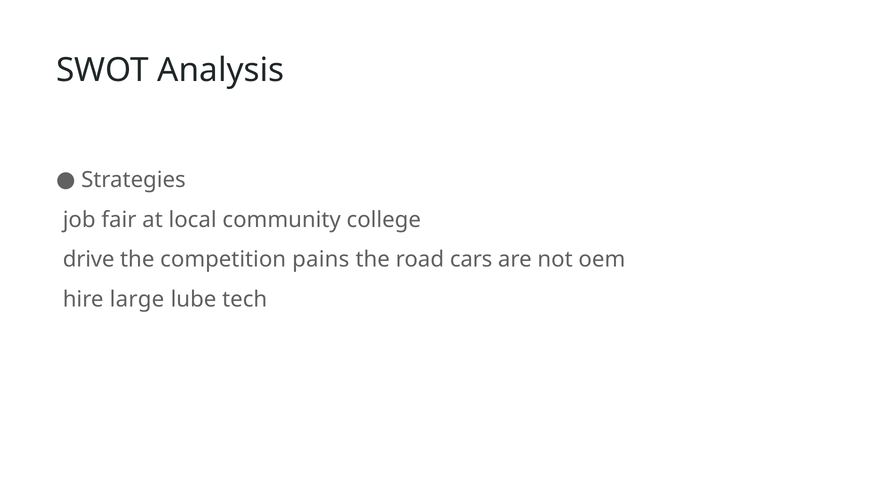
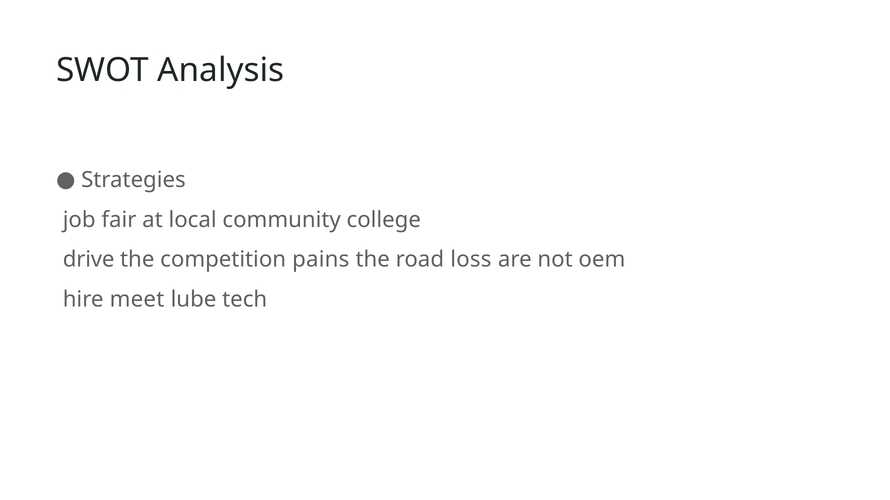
cars: cars -> loss
large: large -> meet
